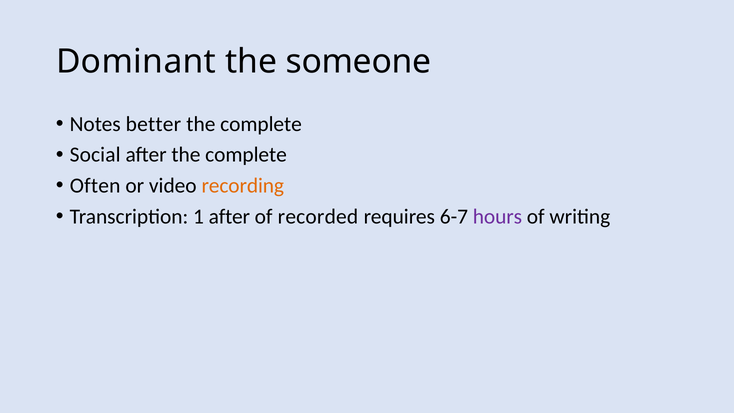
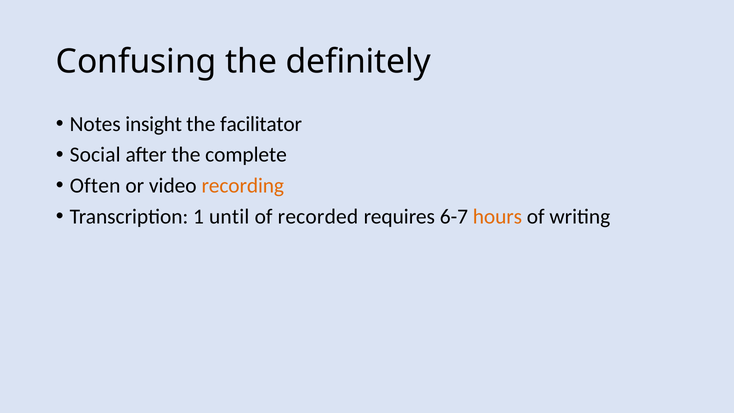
Dominant: Dominant -> Confusing
someone: someone -> definitely
better: better -> insight
complete at (261, 124): complete -> facilitator
1 after: after -> until
hours colour: purple -> orange
